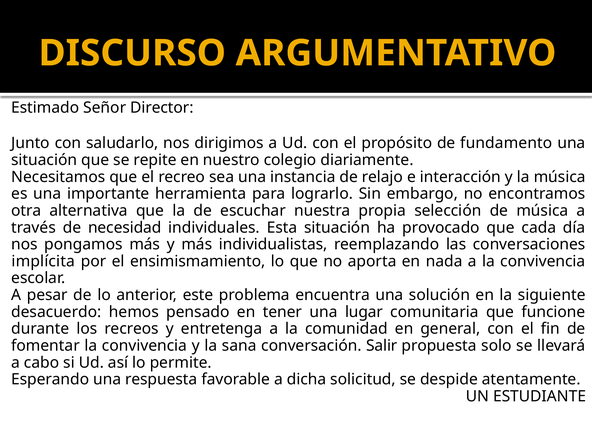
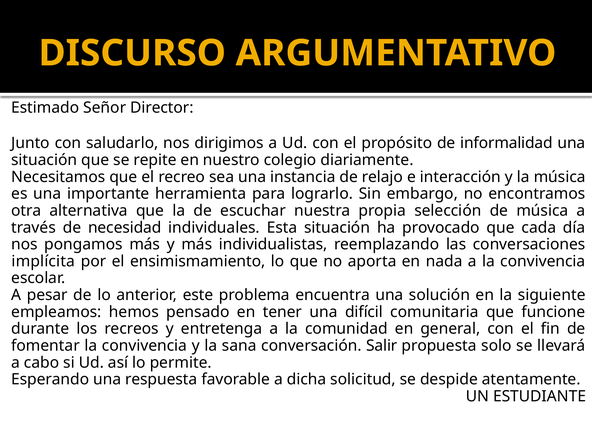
fundamento: fundamento -> informalidad
desacuerdo: desacuerdo -> empleamos
lugar: lugar -> difícil
